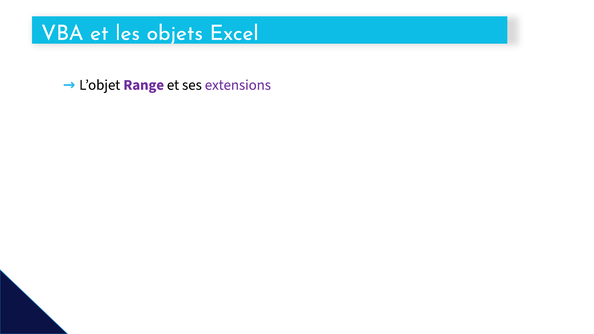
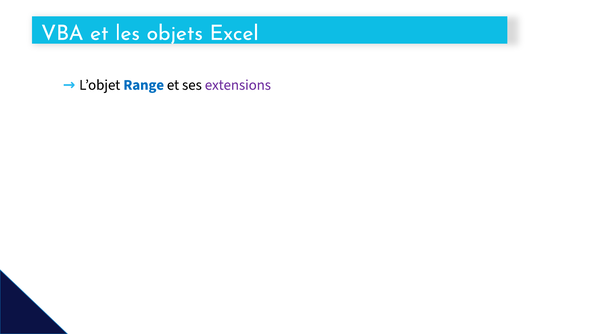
Range colour: purple -> blue
